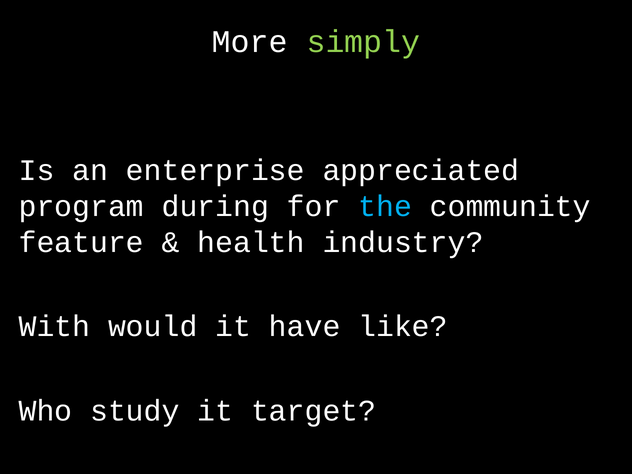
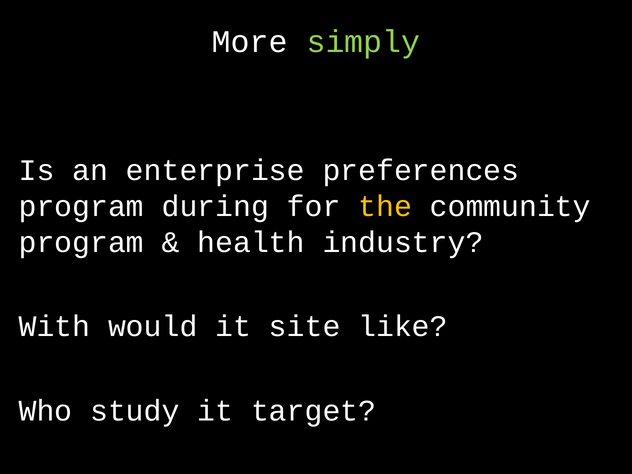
appreciated: appreciated -> preferences
the colour: light blue -> yellow
feature at (81, 242): feature -> program
have: have -> site
